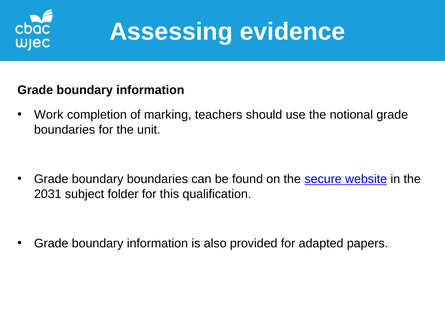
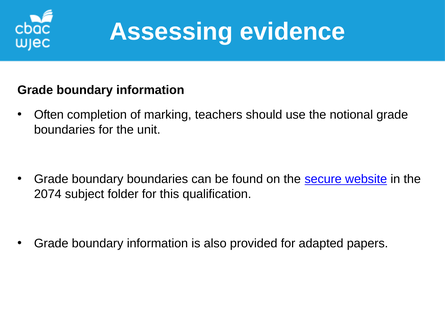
Work: Work -> Often
2031: 2031 -> 2074
